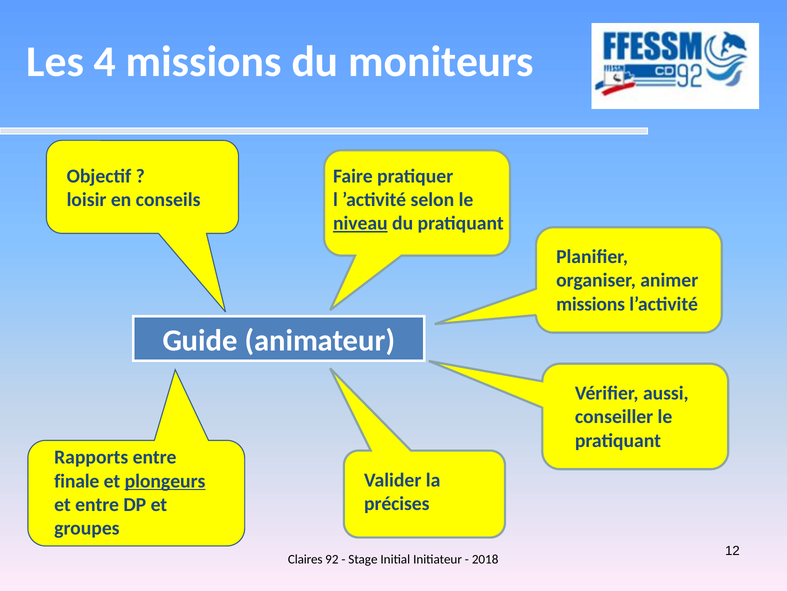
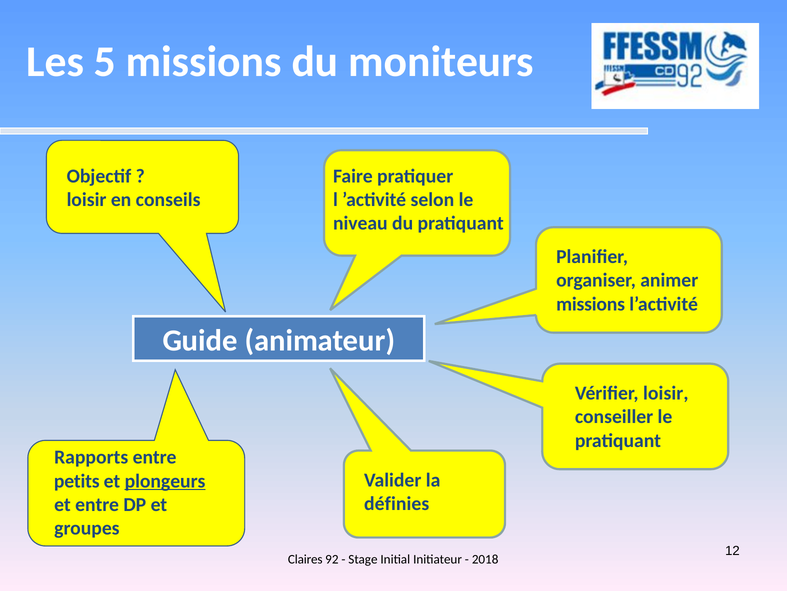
4: 4 -> 5
niveau underline: present -> none
Vérifier aussi: aussi -> loisir
finale: finale -> petits
précises: précises -> définies
